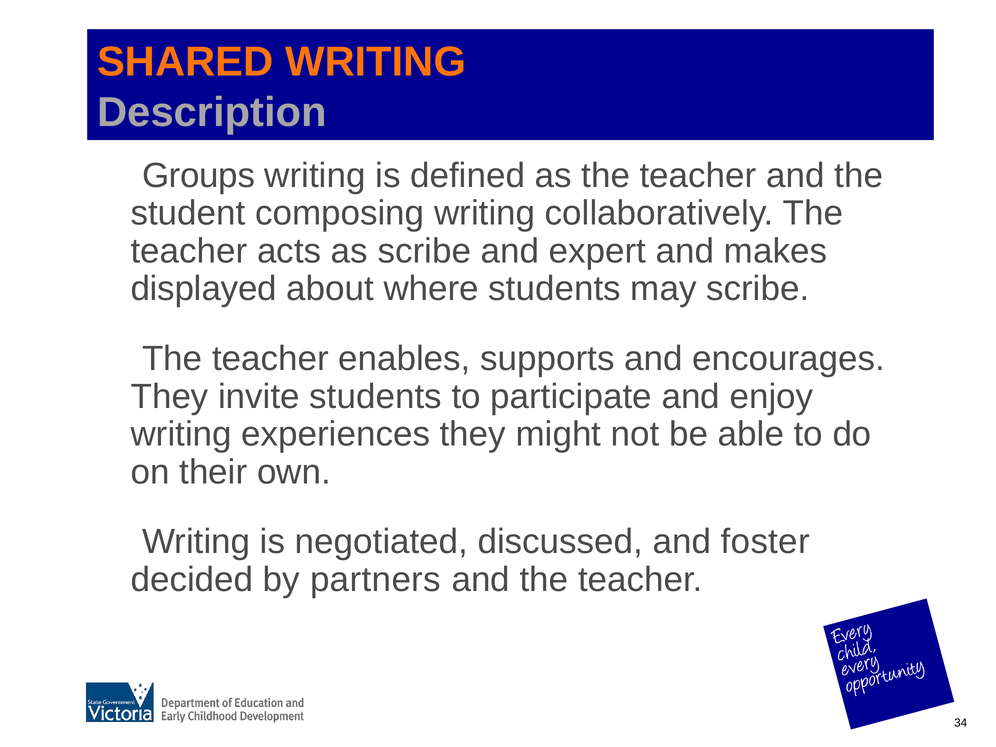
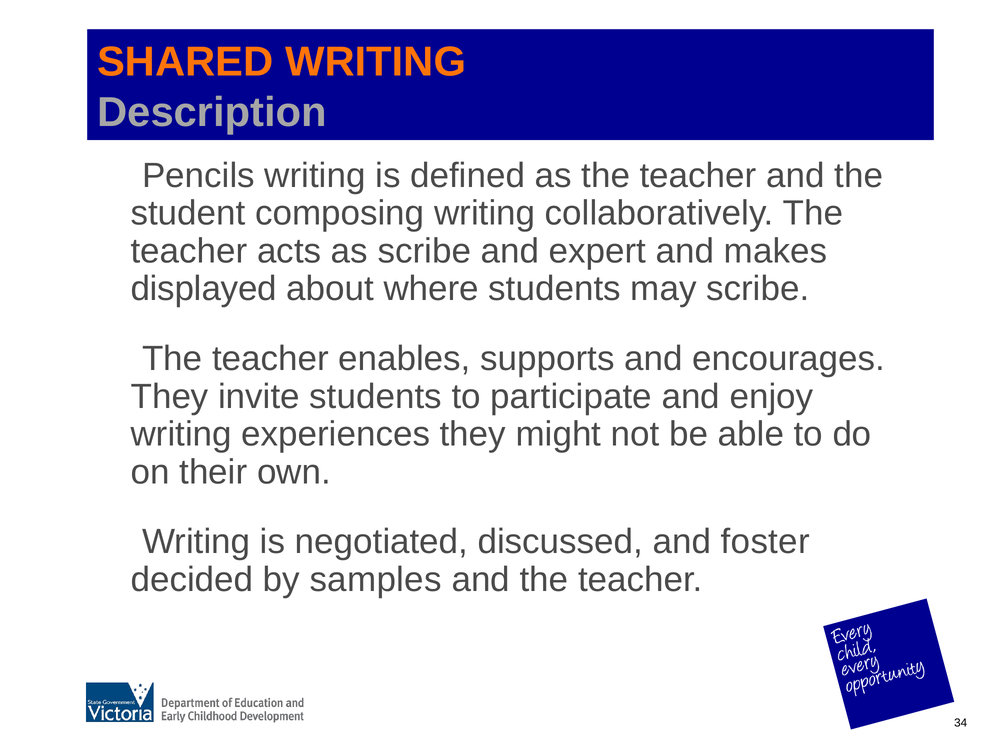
Groups: Groups -> Pencils
partners: partners -> samples
